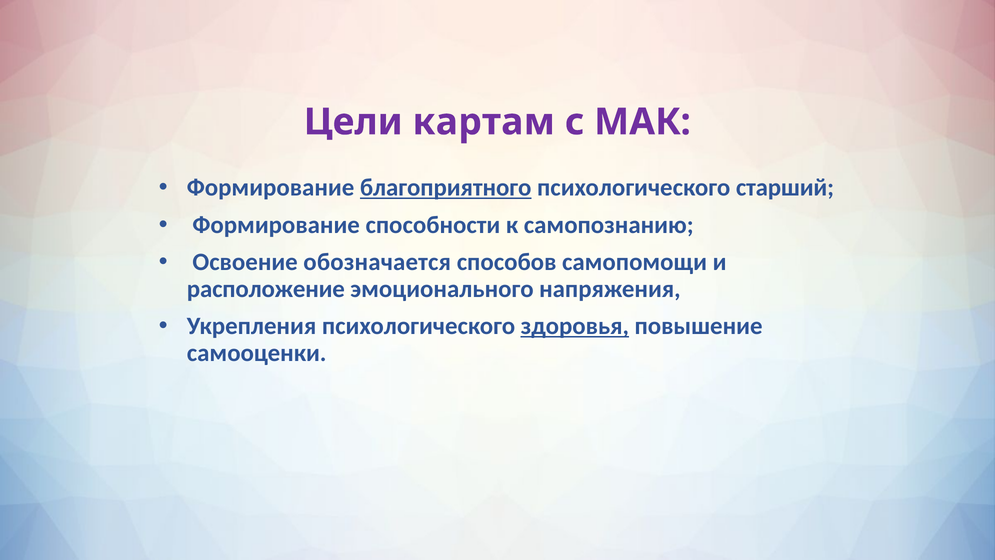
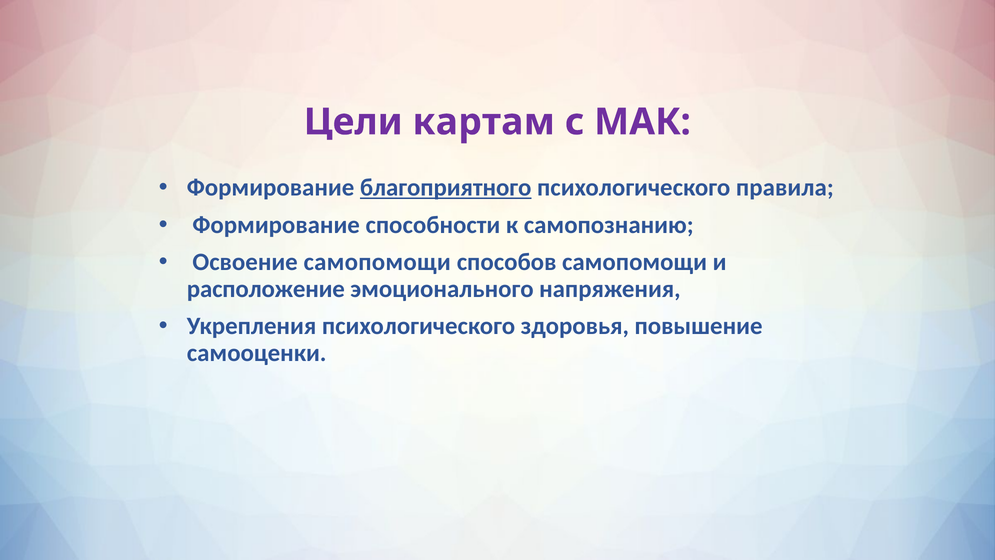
старший: старший -> правила
Освоение обозначается: обозначается -> самопомощи
здоровья underline: present -> none
